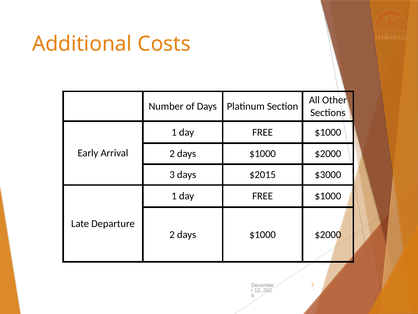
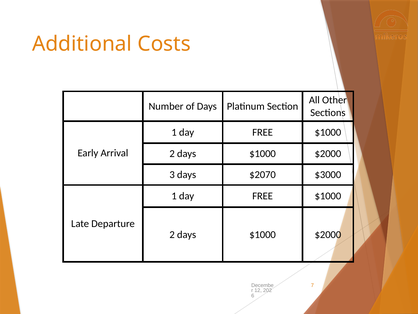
$2015: $2015 -> $2070
